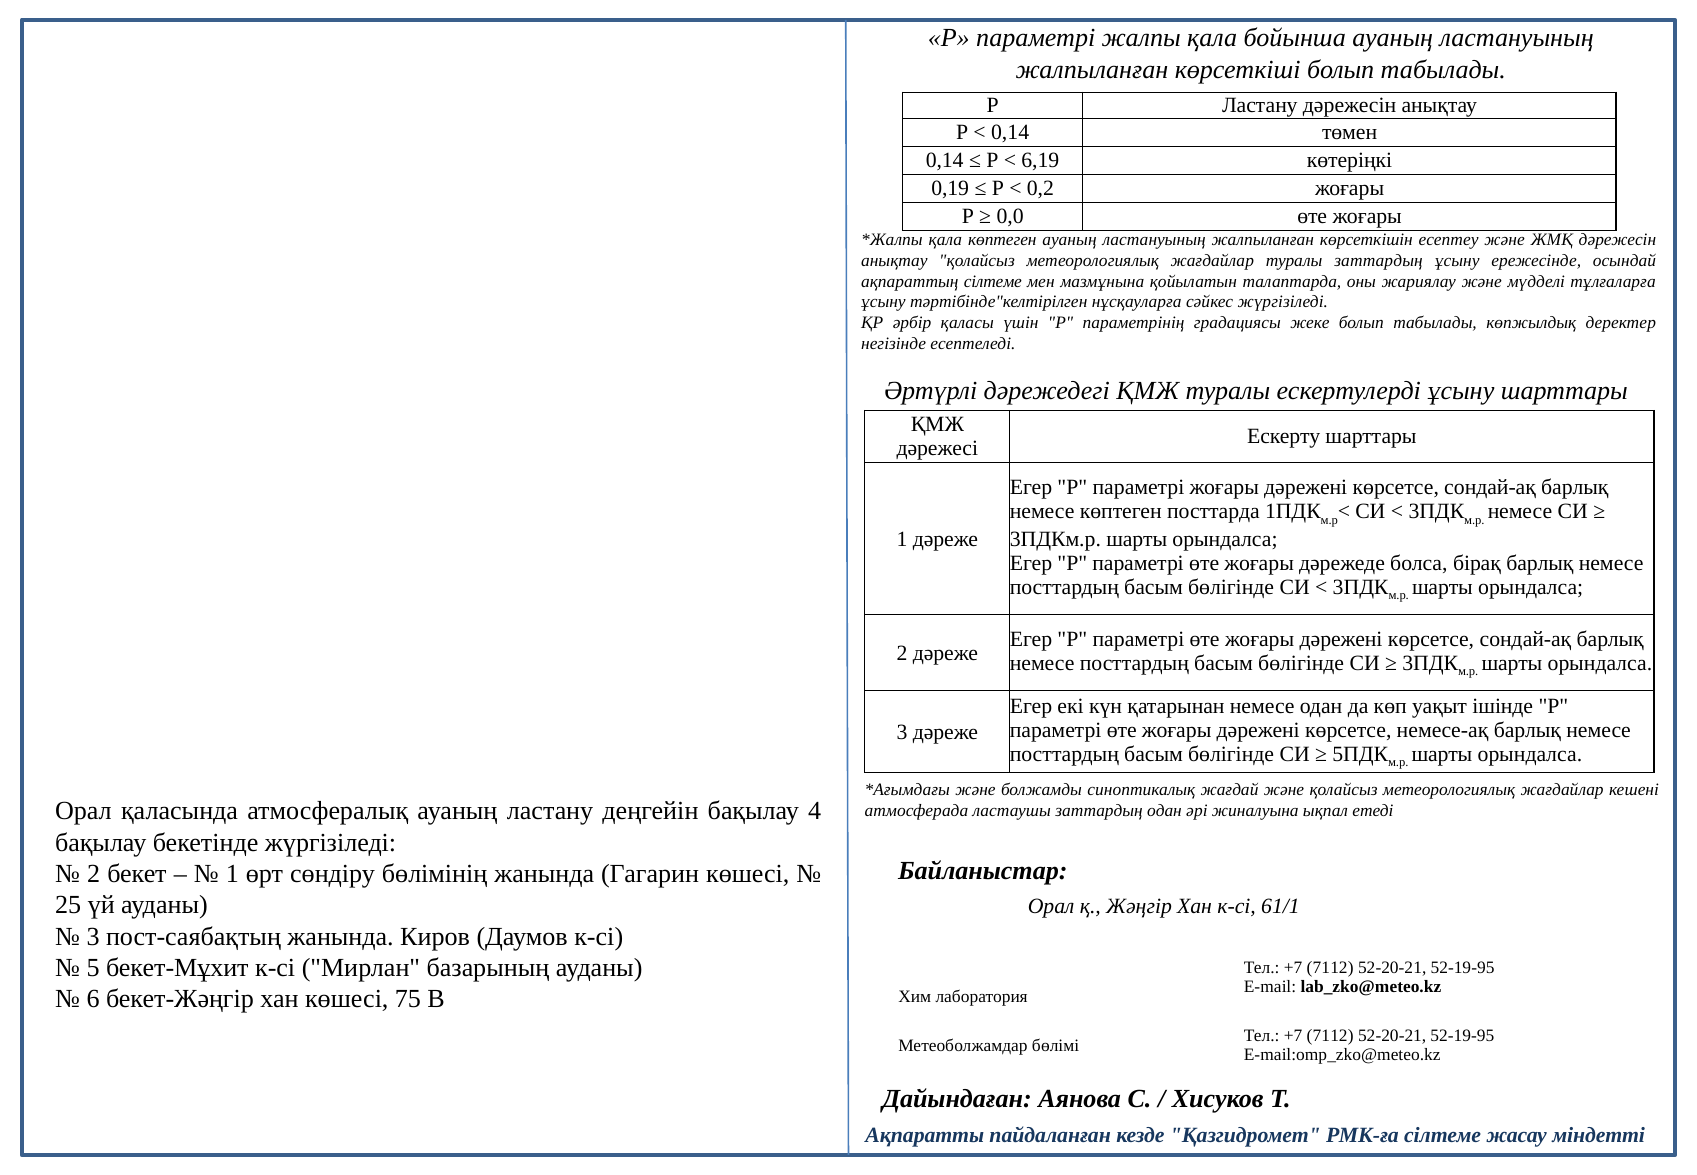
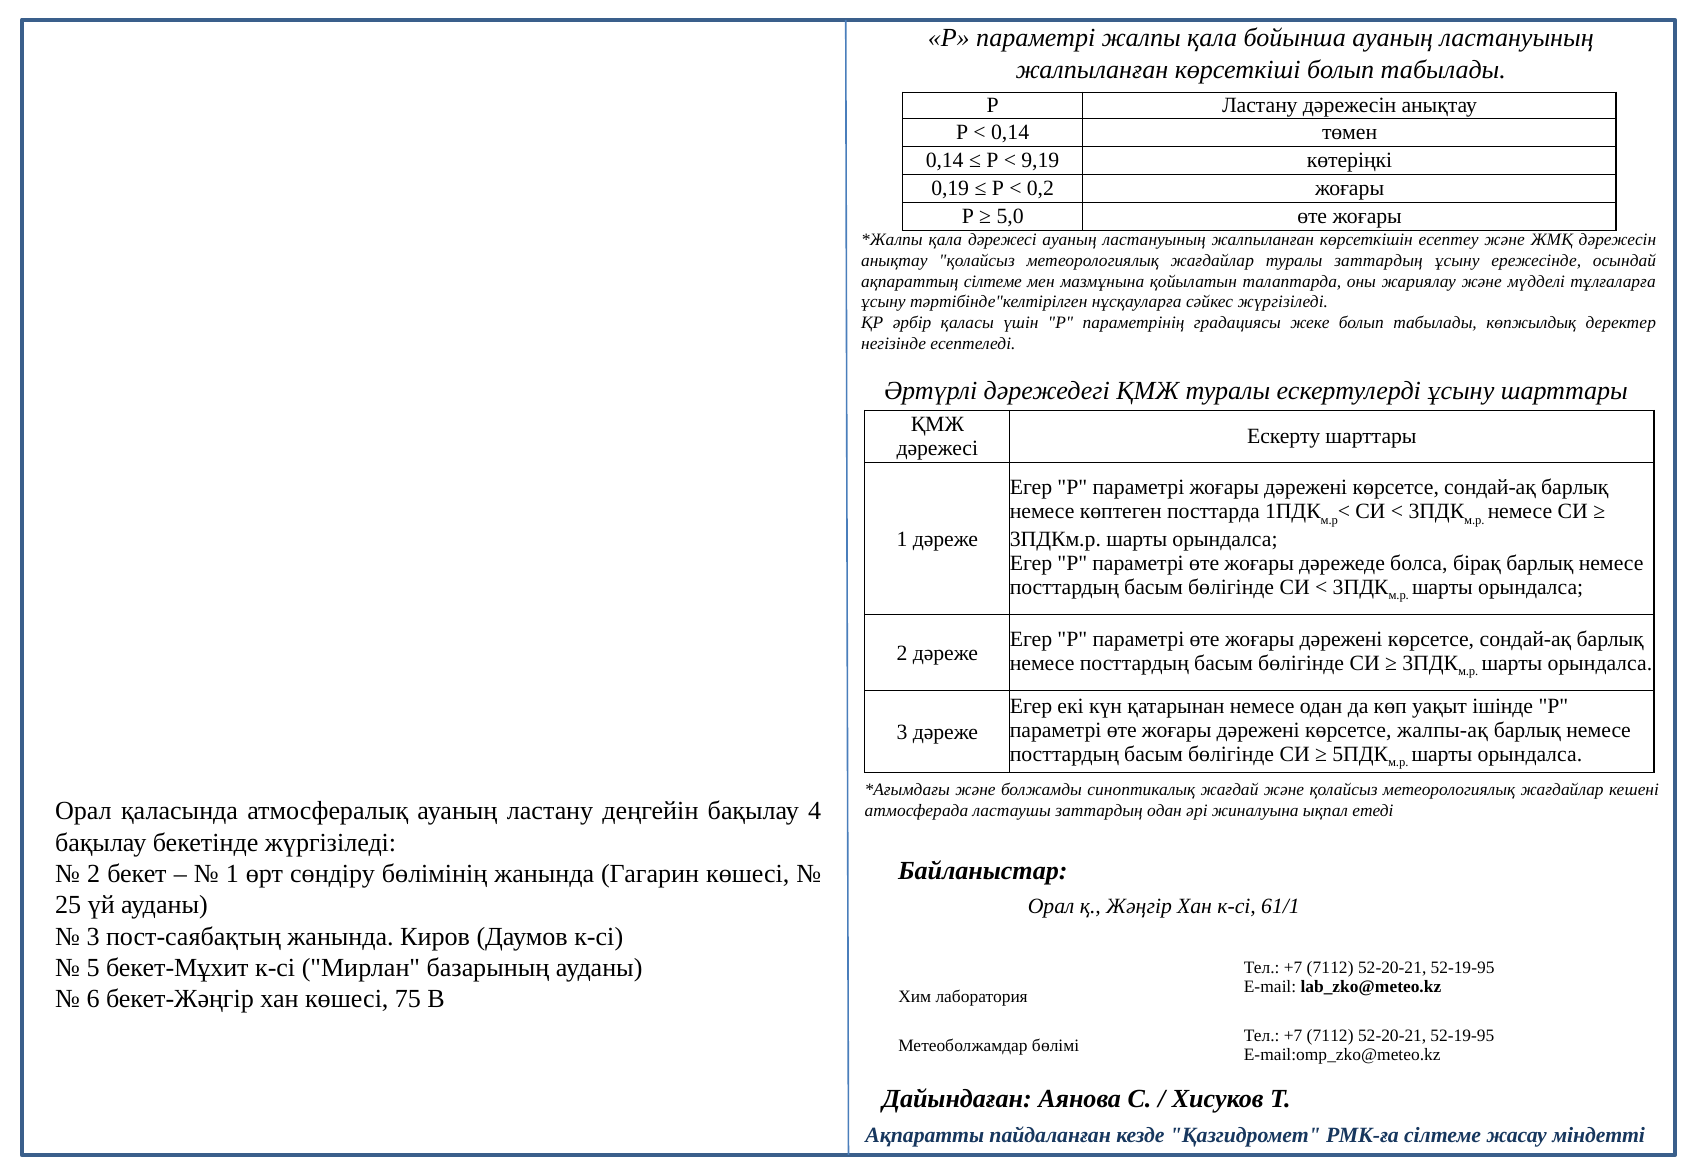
6,19: 6,19 -> 9,19
0,0: 0,0 -> 5,0
қала көптеген: көптеген -> дәрежесі
немесе-ақ: немесе-ақ -> жалпы-ақ
